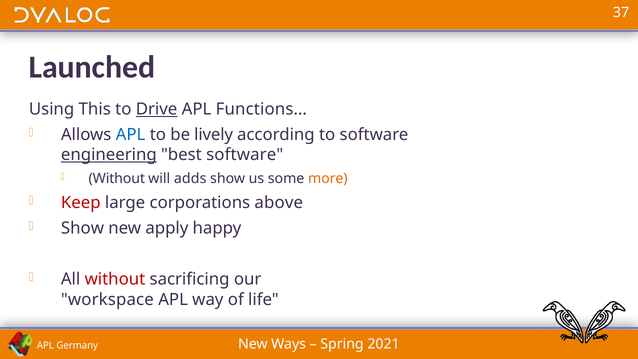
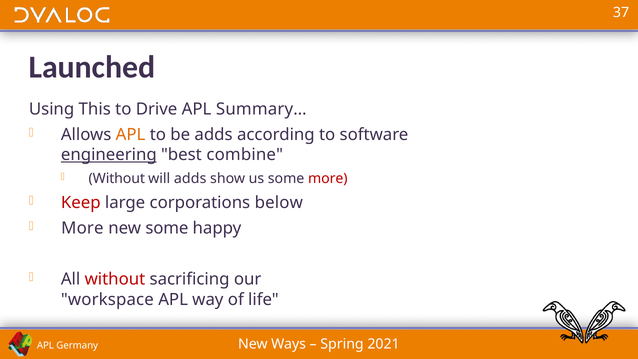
Drive underline: present -> none
Functions…: Functions… -> Summary…
APL at (131, 135) colour: blue -> orange
be lively: lively -> adds
best software: software -> combine
more at (328, 179) colour: orange -> red
above: above -> below
Show at (82, 228): Show -> More
new apply: apply -> some
